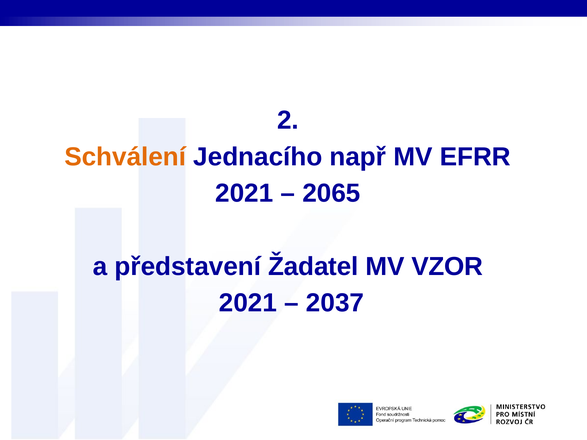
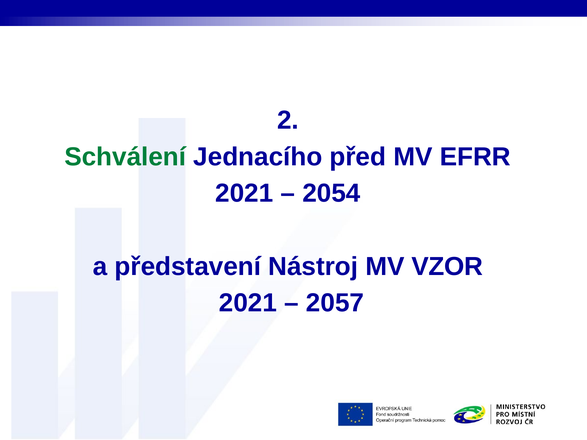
Schválení colour: orange -> green
např: např -> před
2065: 2065 -> 2054
Žadatel: Žadatel -> Nástroj
2037: 2037 -> 2057
